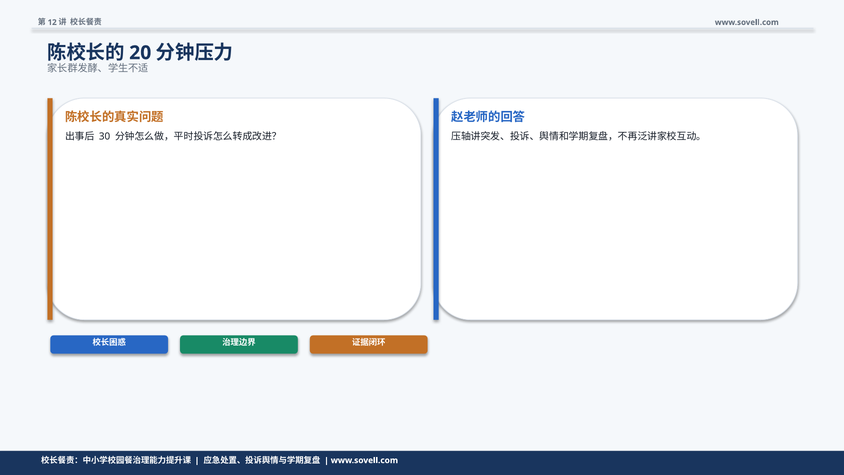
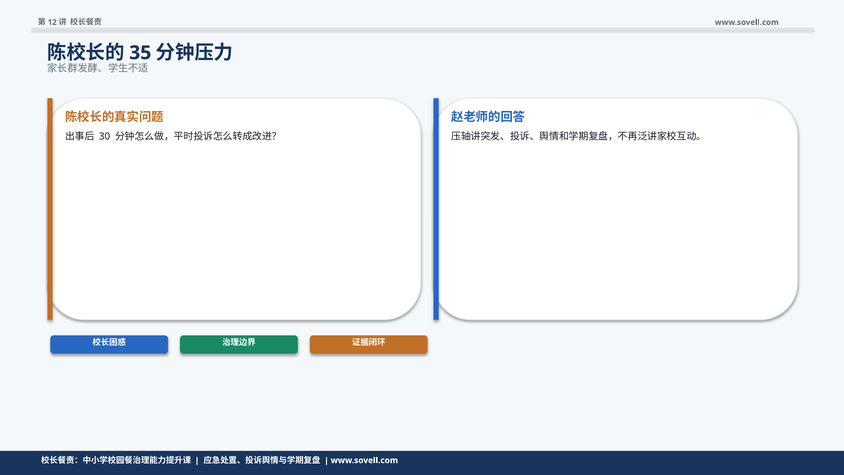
20: 20 -> 35
